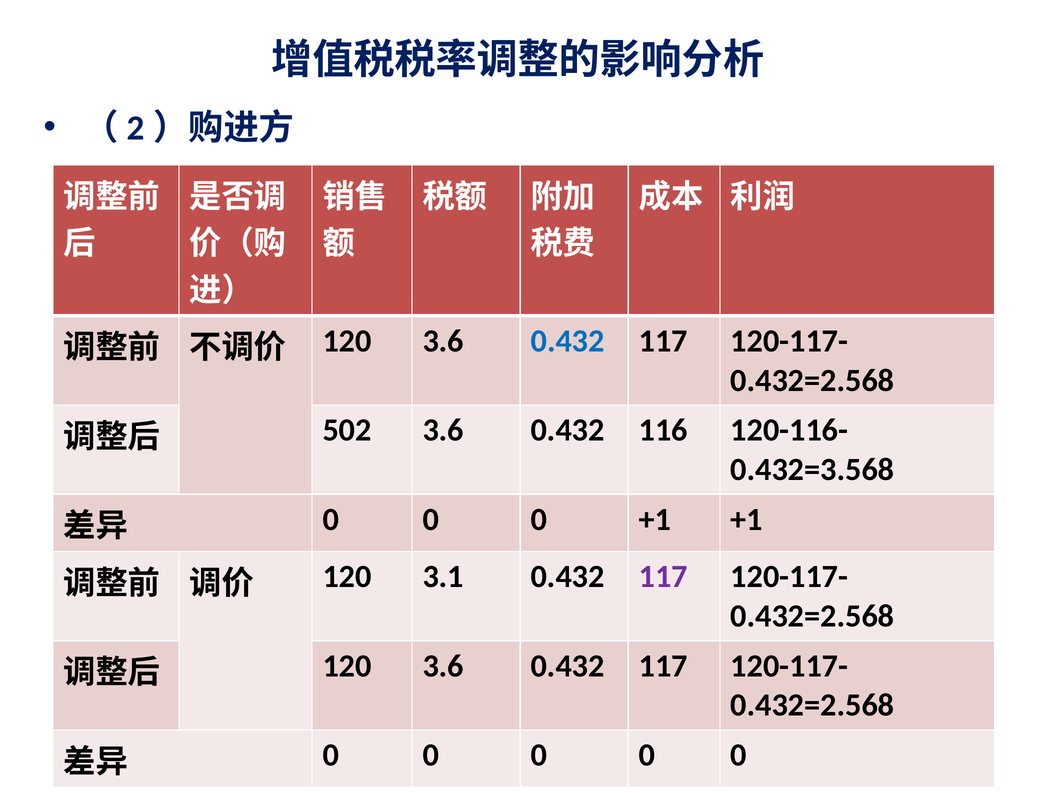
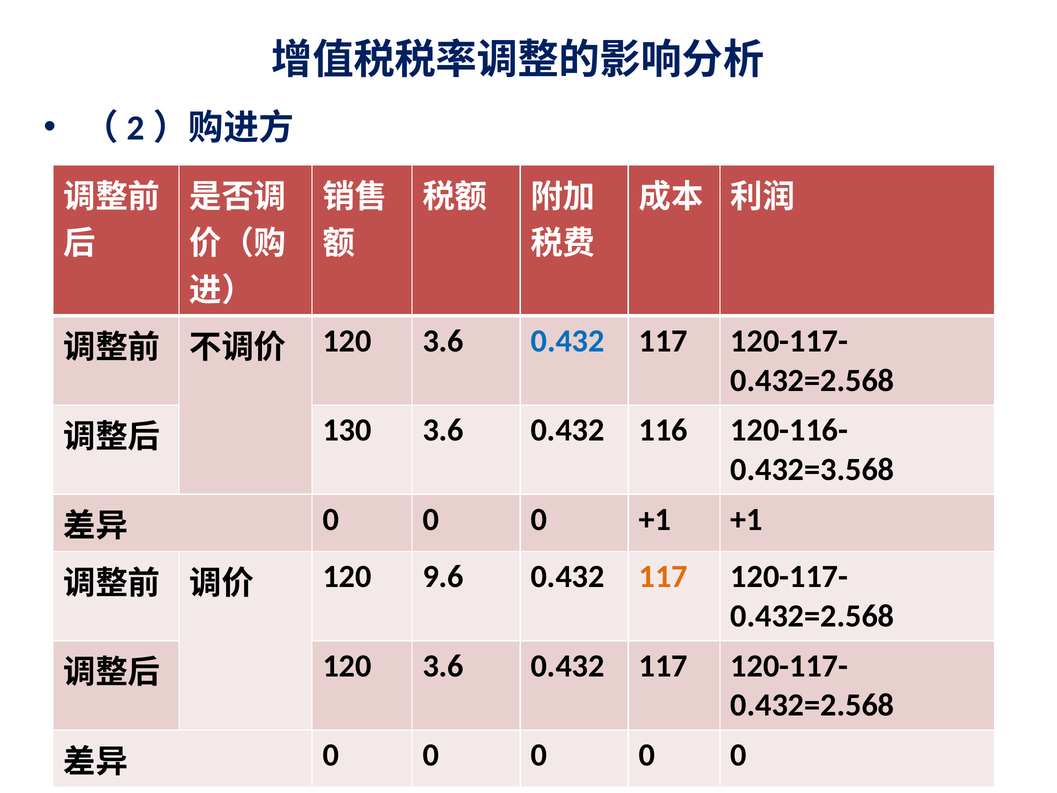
502: 502 -> 130
3.1: 3.1 -> 9.6
117 at (663, 577) colour: purple -> orange
